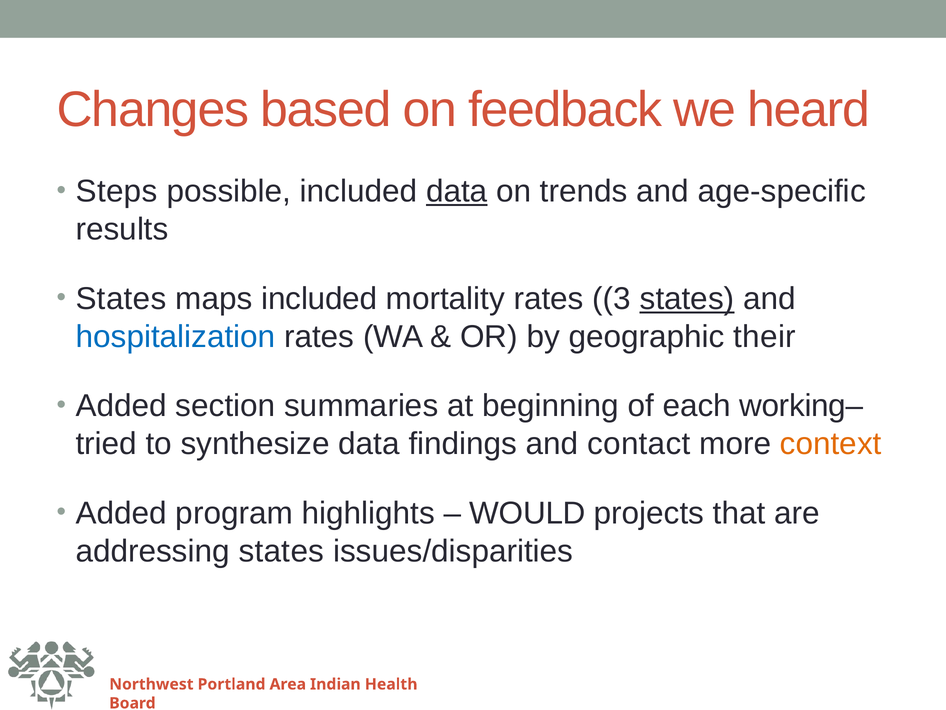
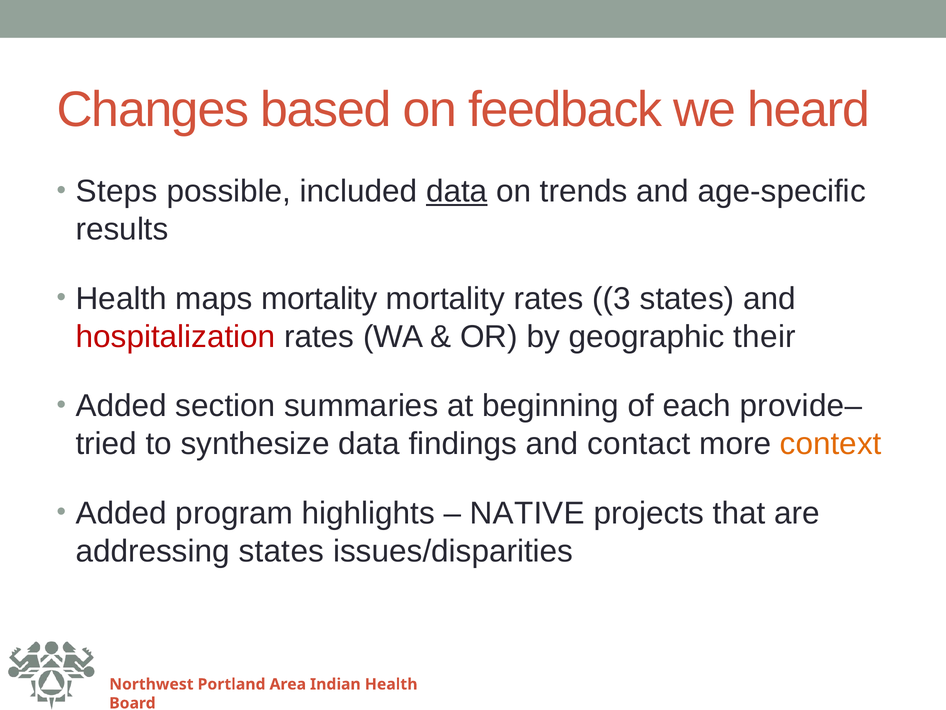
States at (121, 299): States -> Health
maps included: included -> mortality
states at (687, 299) underline: present -> none
hospitalization colour: blue -> red
working–: working– -> provide–
WOULD: WOULD -> NATIVE
